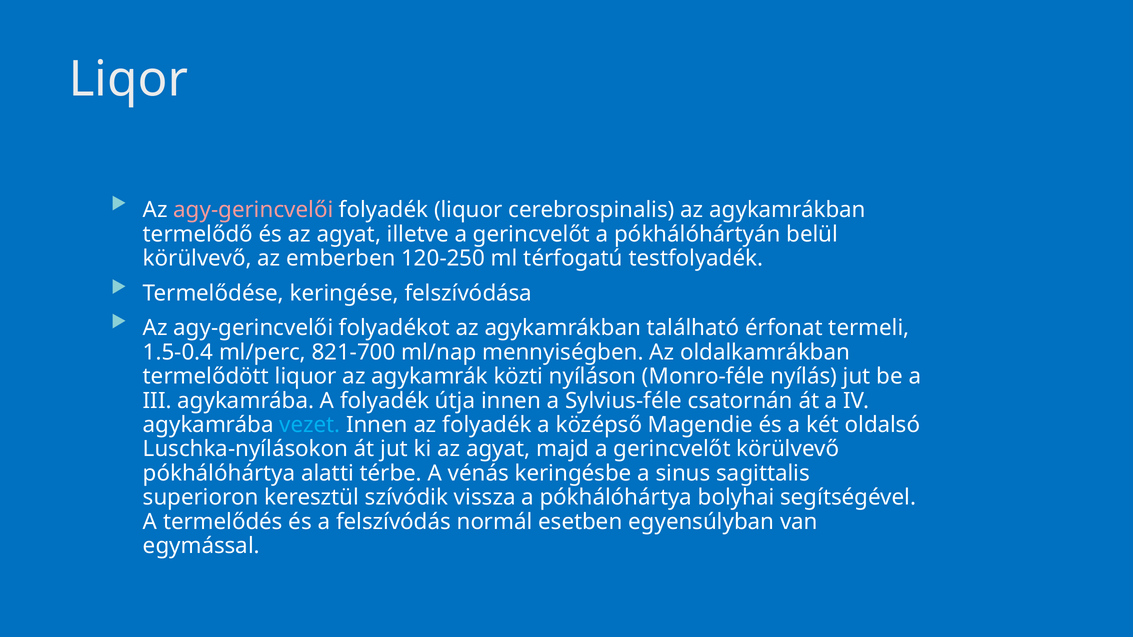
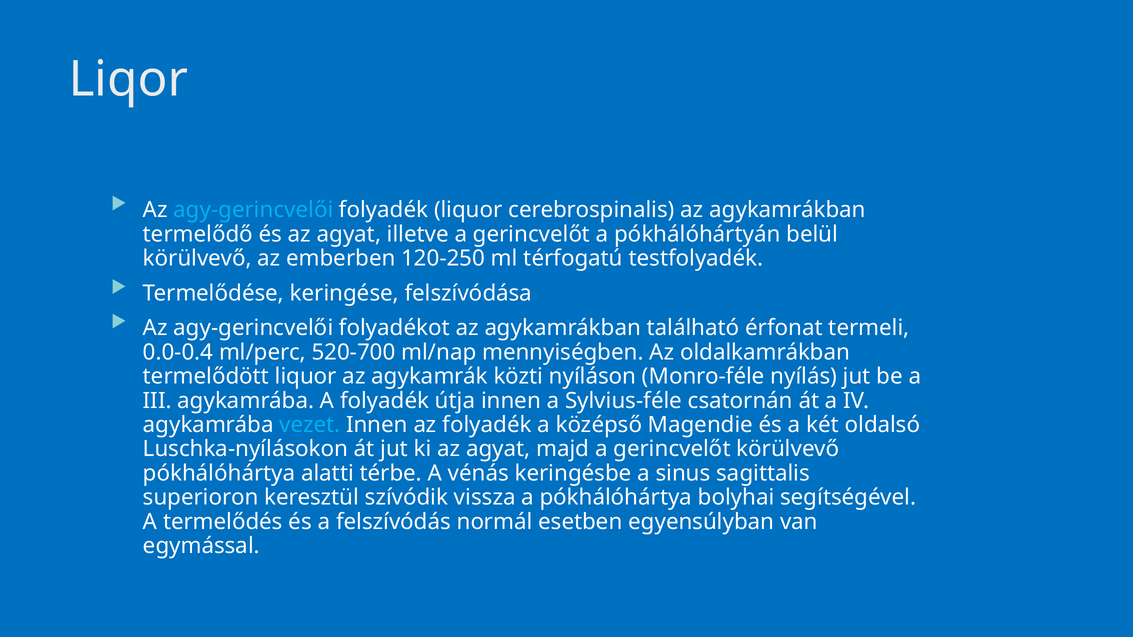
agy-gerincvelői at (253, 210) colour: pink -> light blue
1.5-0.4: 1.5-0.4 -> 0.0-0.4
821-700: 821-700 -> 520-700
